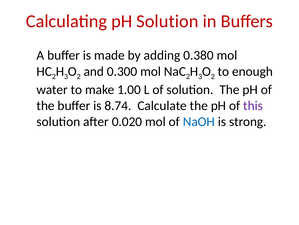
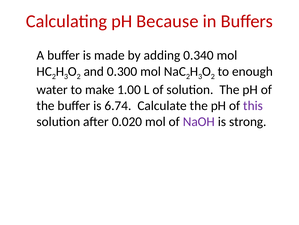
pH Solution: Solution -> Because
0.380: 0.380 -> 0.340
8.74: 8.74 -> 6.74
NaOH colour: blue -> purple
